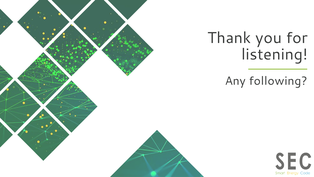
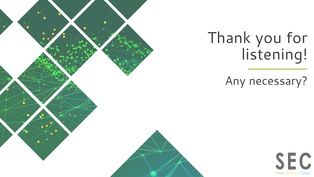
following: following -> necessary
